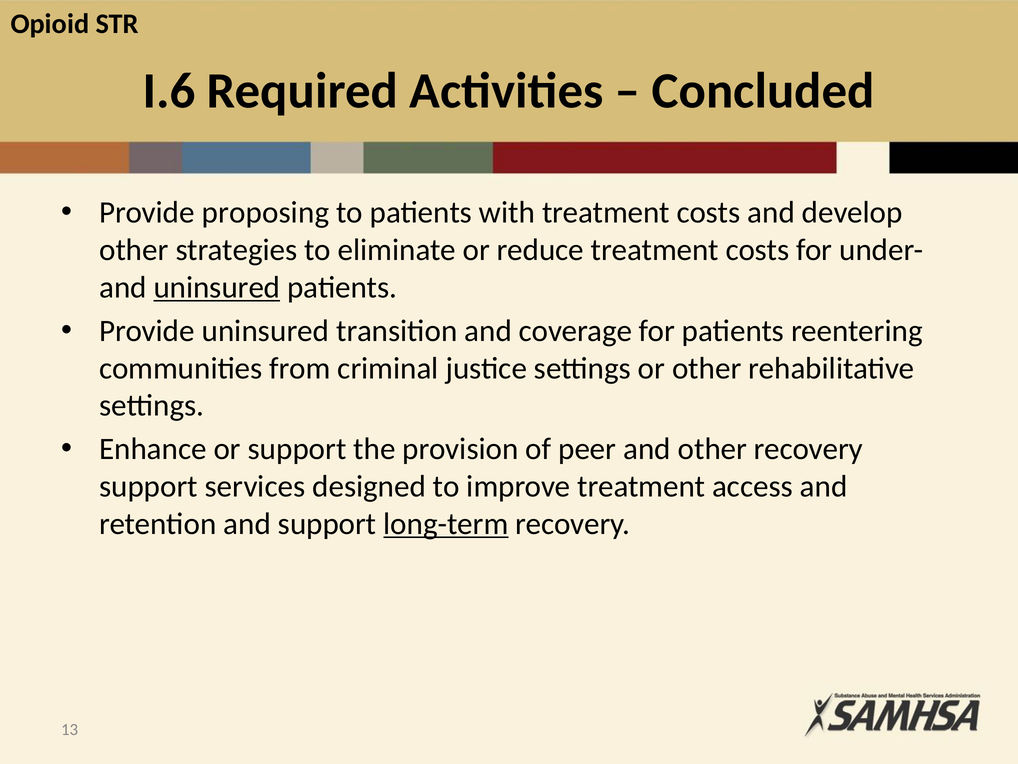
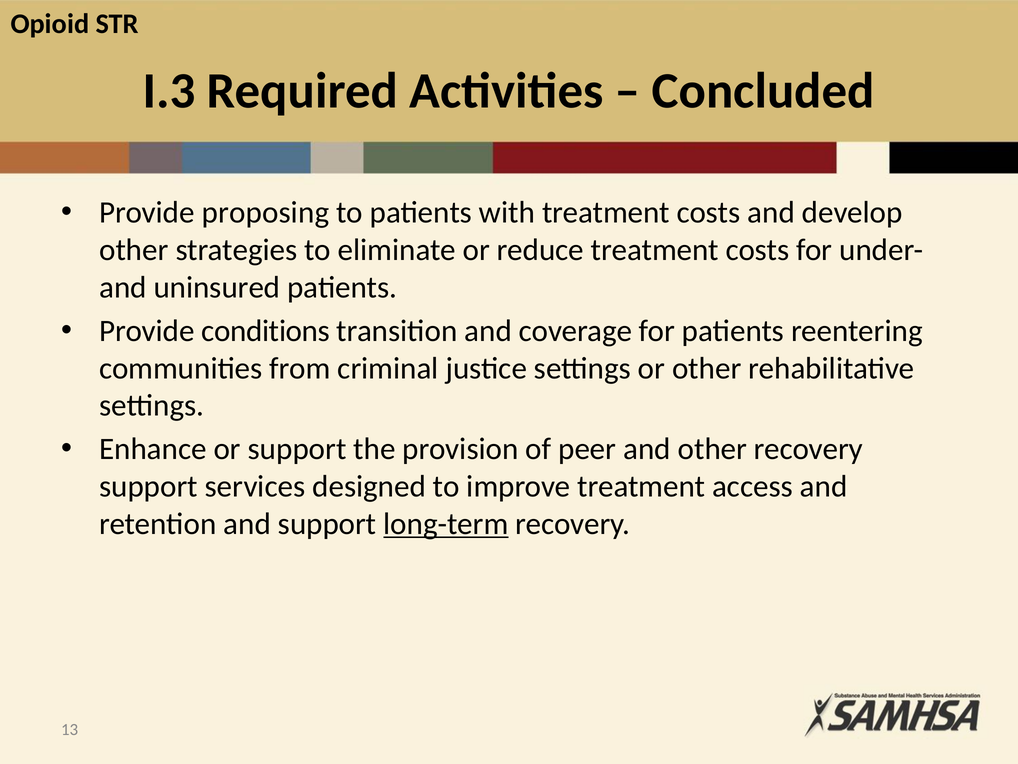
I.6: I.6 -> I.3
uninsured at (217, 287) underline: present -> none
Provide uninsured: uninsured -> conditions
